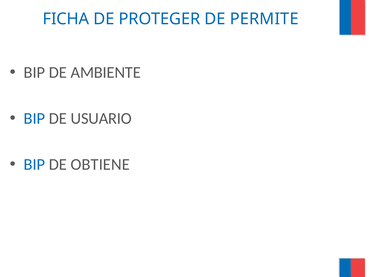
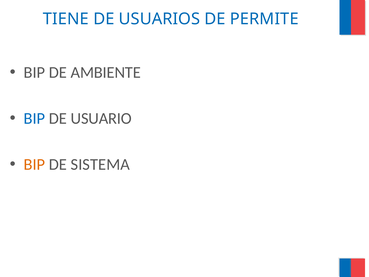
FICHA: FICHA -> TIENE
PROTEGER: PROTEGER -> USUARIOS
BIP at (34, 164) colour: blue -> orange
OBTIENE: OBTIENE -> SISTEMA
